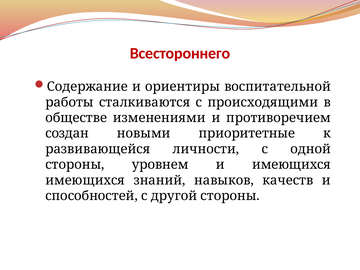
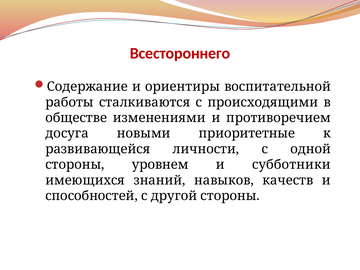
создан: создан -> досуга
и имеющихся: имеющихся -> субботники
